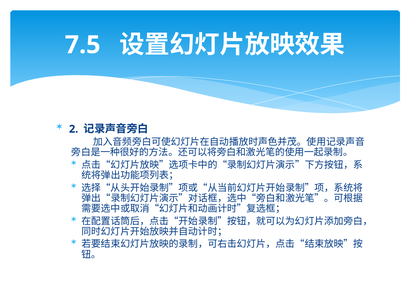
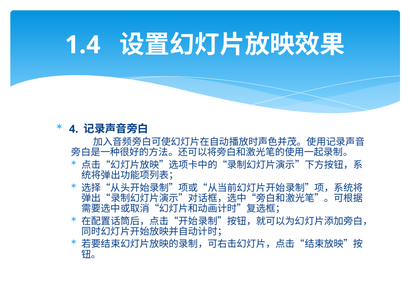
7.5: 7.5 -> 1.4
2: 2 -> 4
